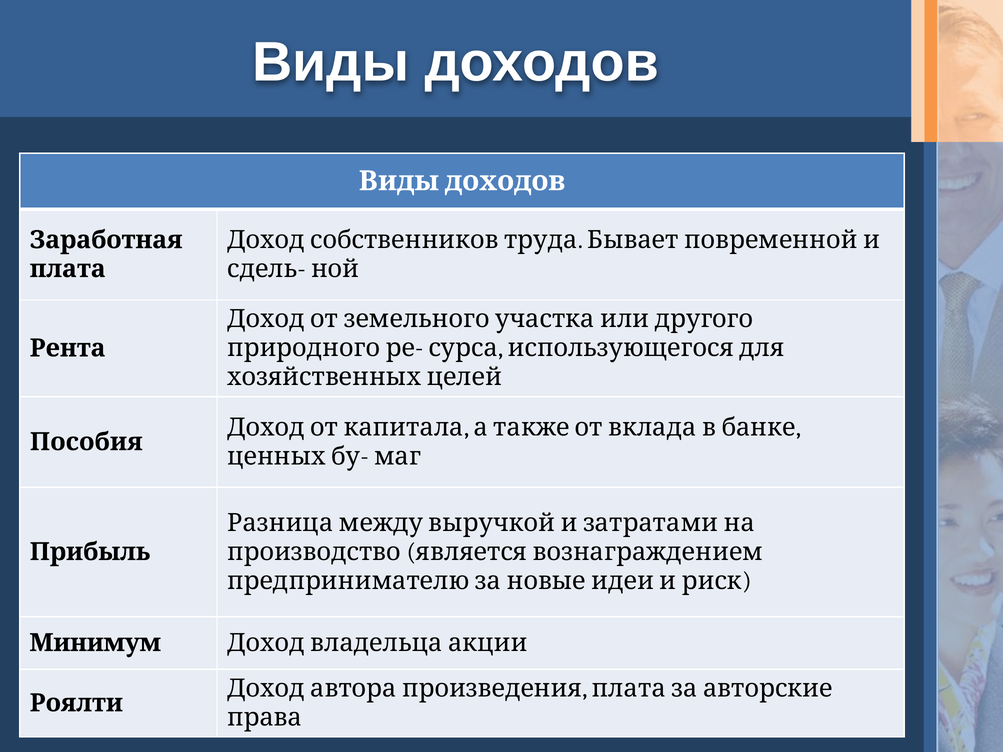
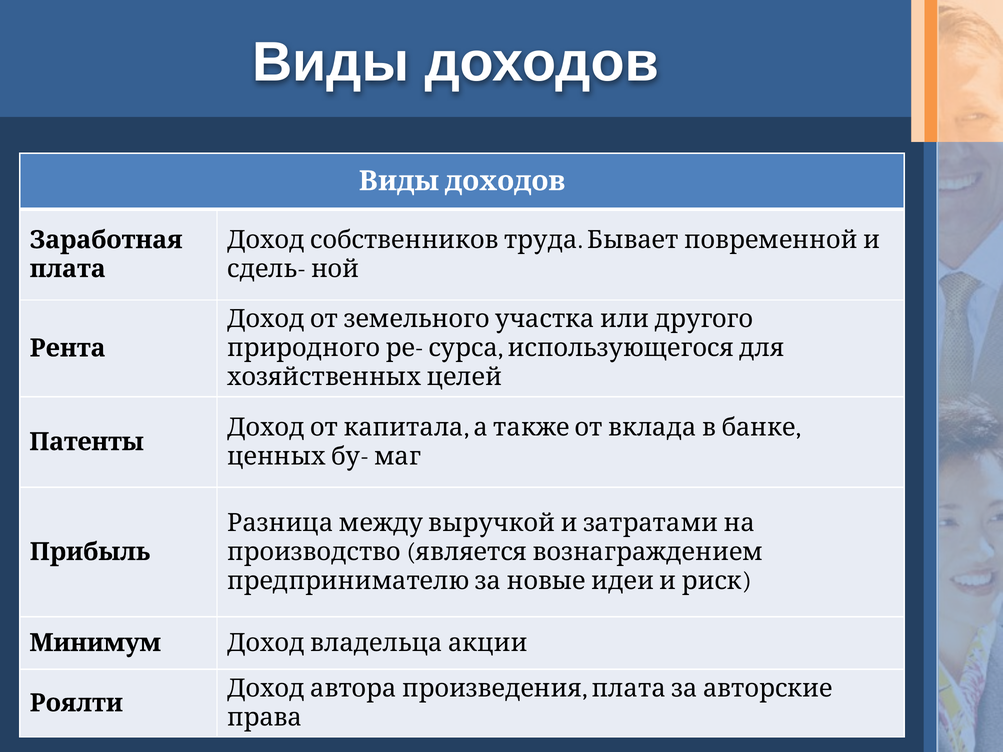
Пособия: Пособия -> Патенты
